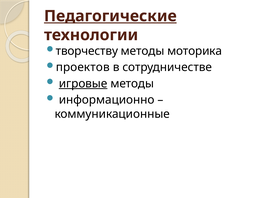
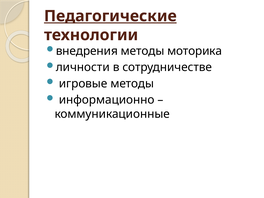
творчеству: творчеству -> внедрения
проектов: проектов -> личности
игровые underline: present -> none
